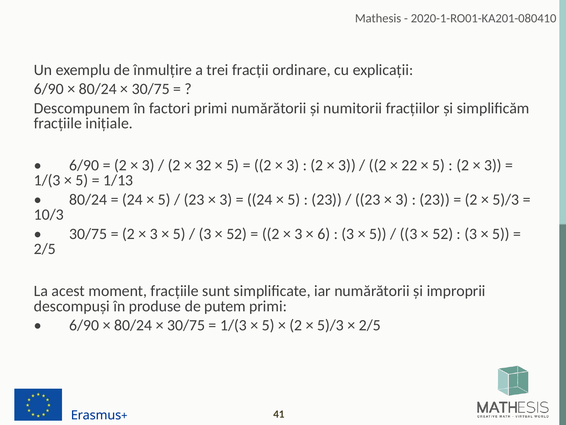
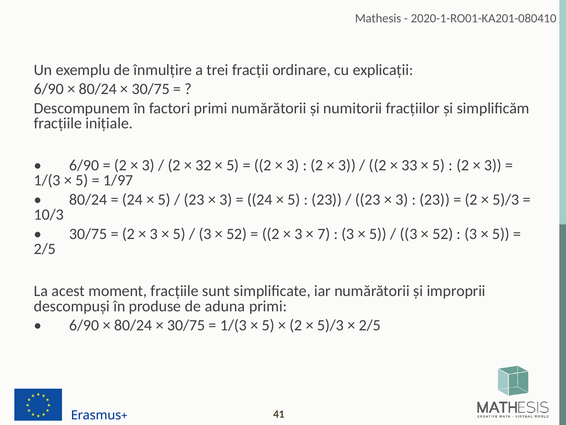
22: 22 -> 33
1/13: 1/13 -> 1/97
6: 6 -> 7
putem: putem -> aduna
